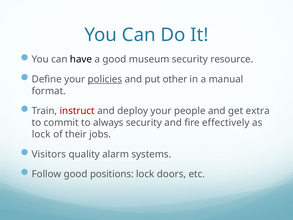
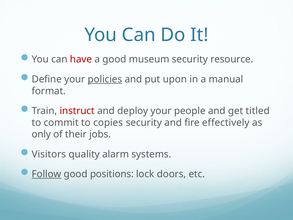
have colour: black -> red
other: other -> upon
extra: extra -> titled
always: always -> copies
lock at (41, 134): lock -> only
Follow underline: none -> present
